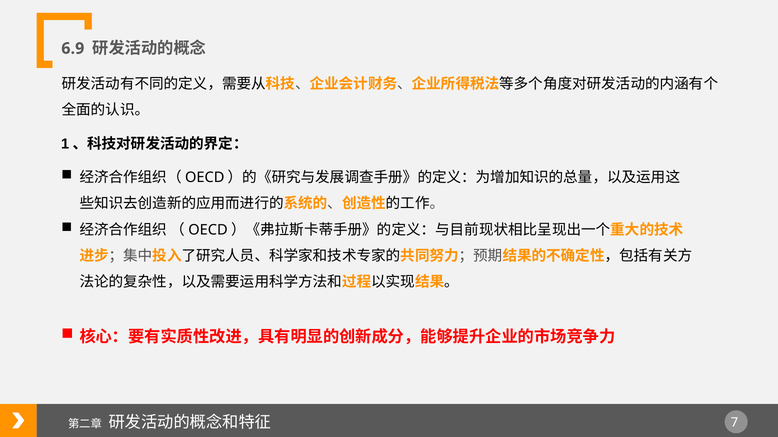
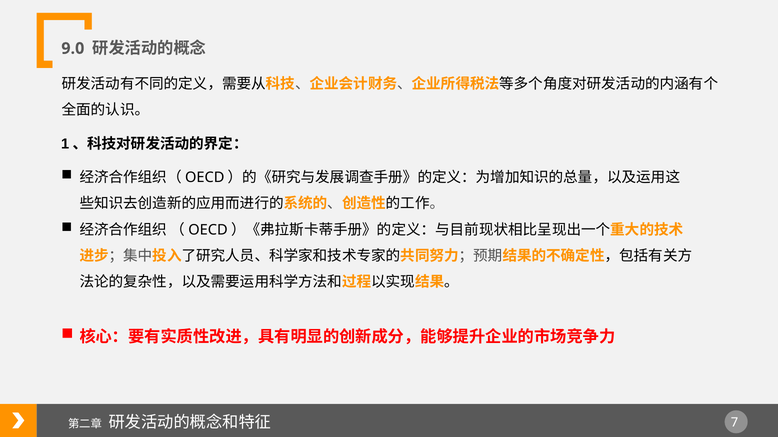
6.9: 6.9 -> 9.0
